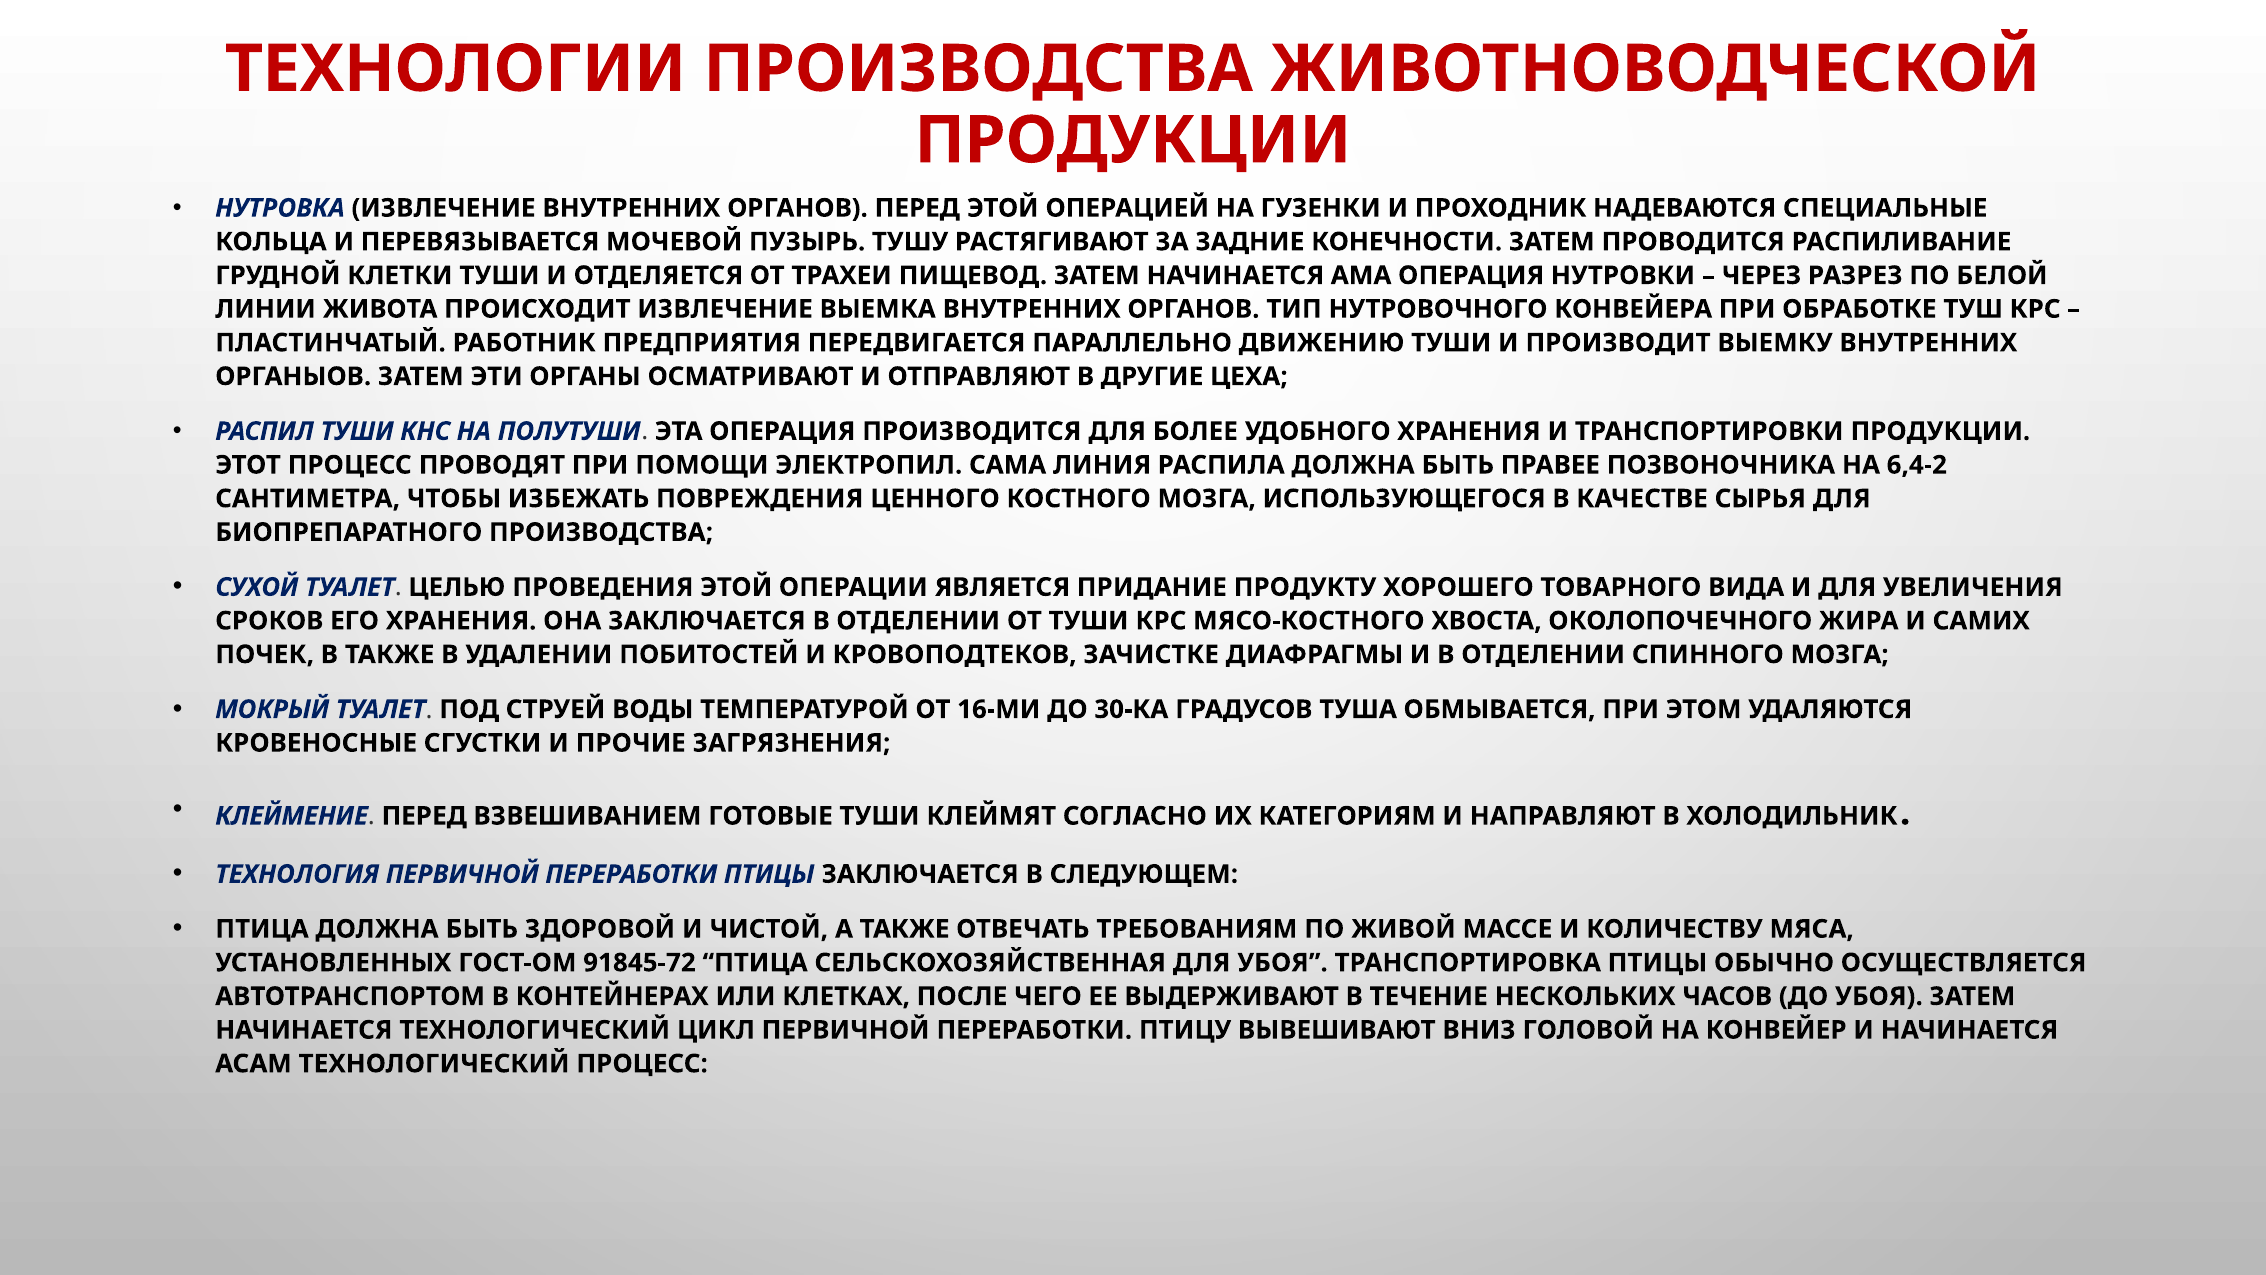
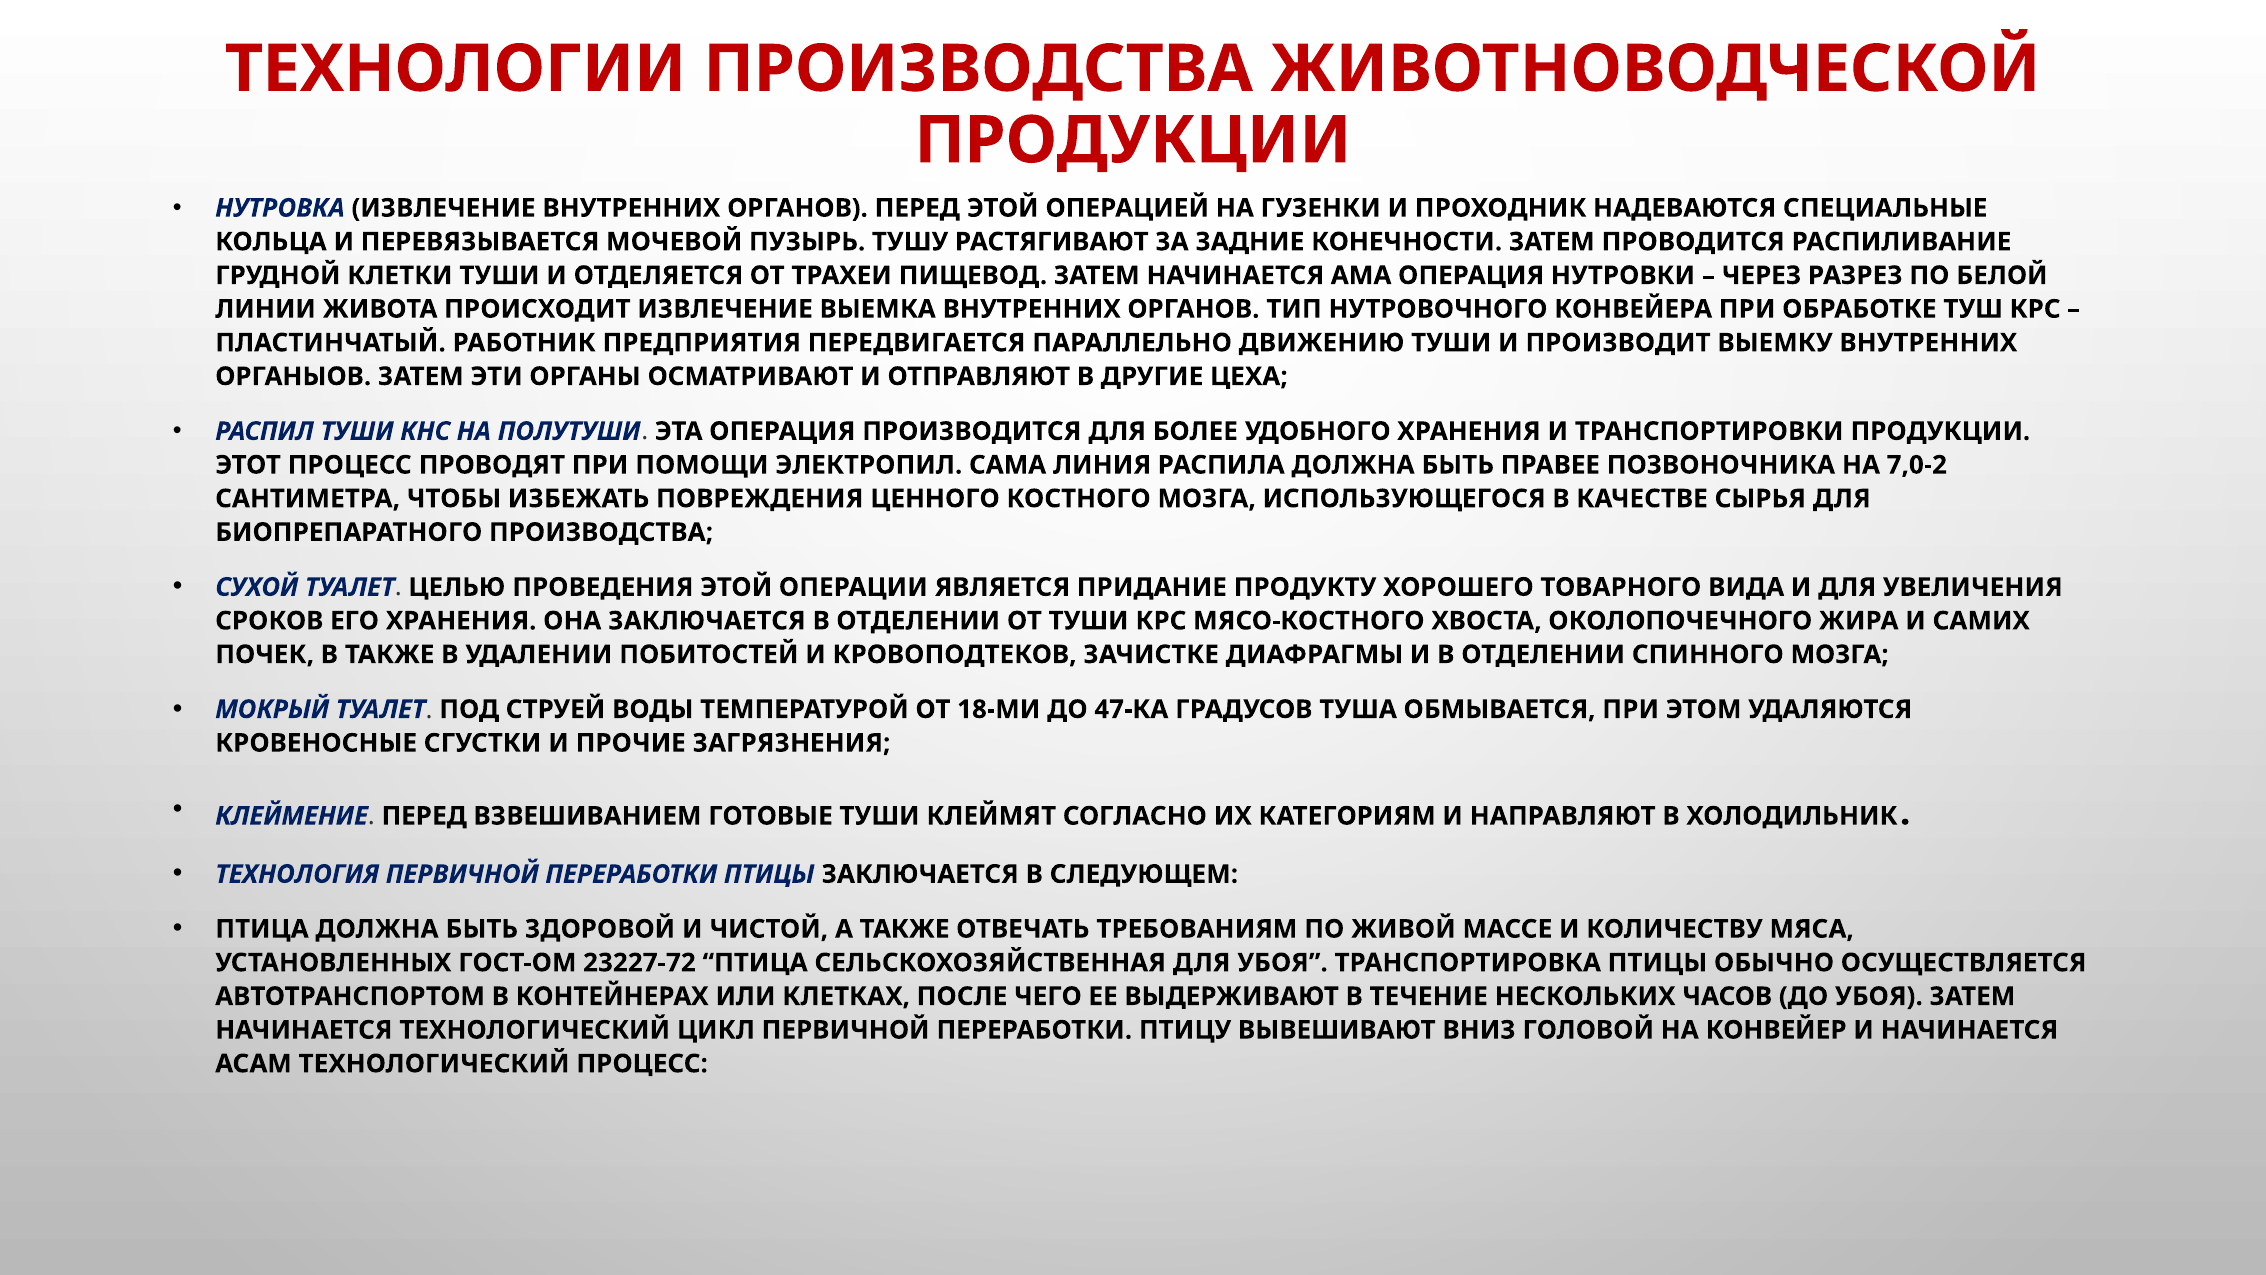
6,4-2: 6,4-2 -> 7,0-2
16-МИ: 16-МИ -> 18-МИ
30-КА: 30-КА -> 47-КА
91845-72: 91845-72 -> 23227-72
